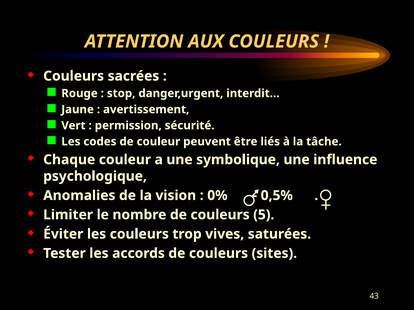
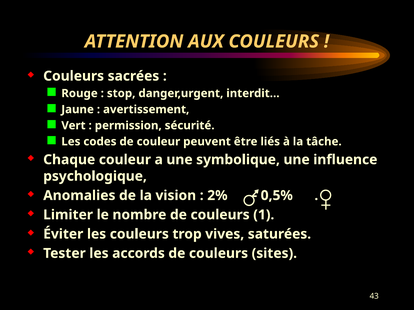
0%: 0% -> 2%
5: 5 -> 1
